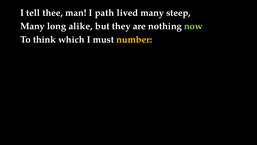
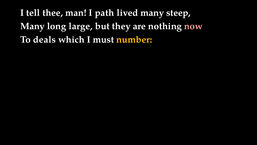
alike: alike -> large
now colour: light green -> pink
think: think -> deals
